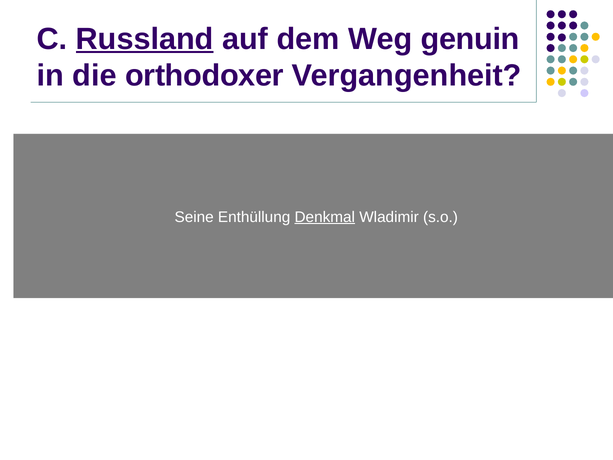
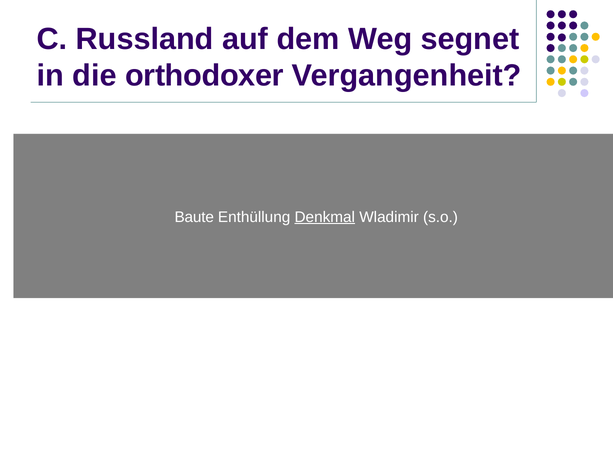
Russland underline: present -> none
genuin: genuin -> segnet
Seine: Seine -> Baute
